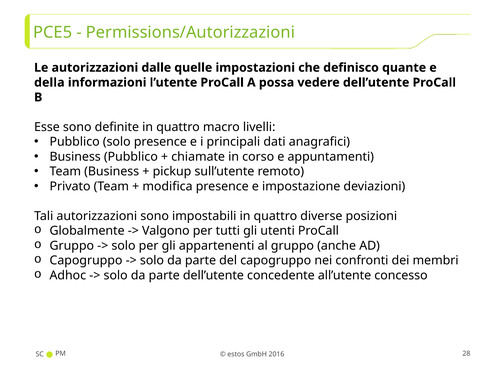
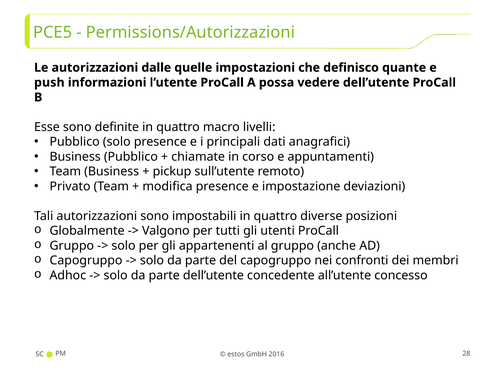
della: della -> push
